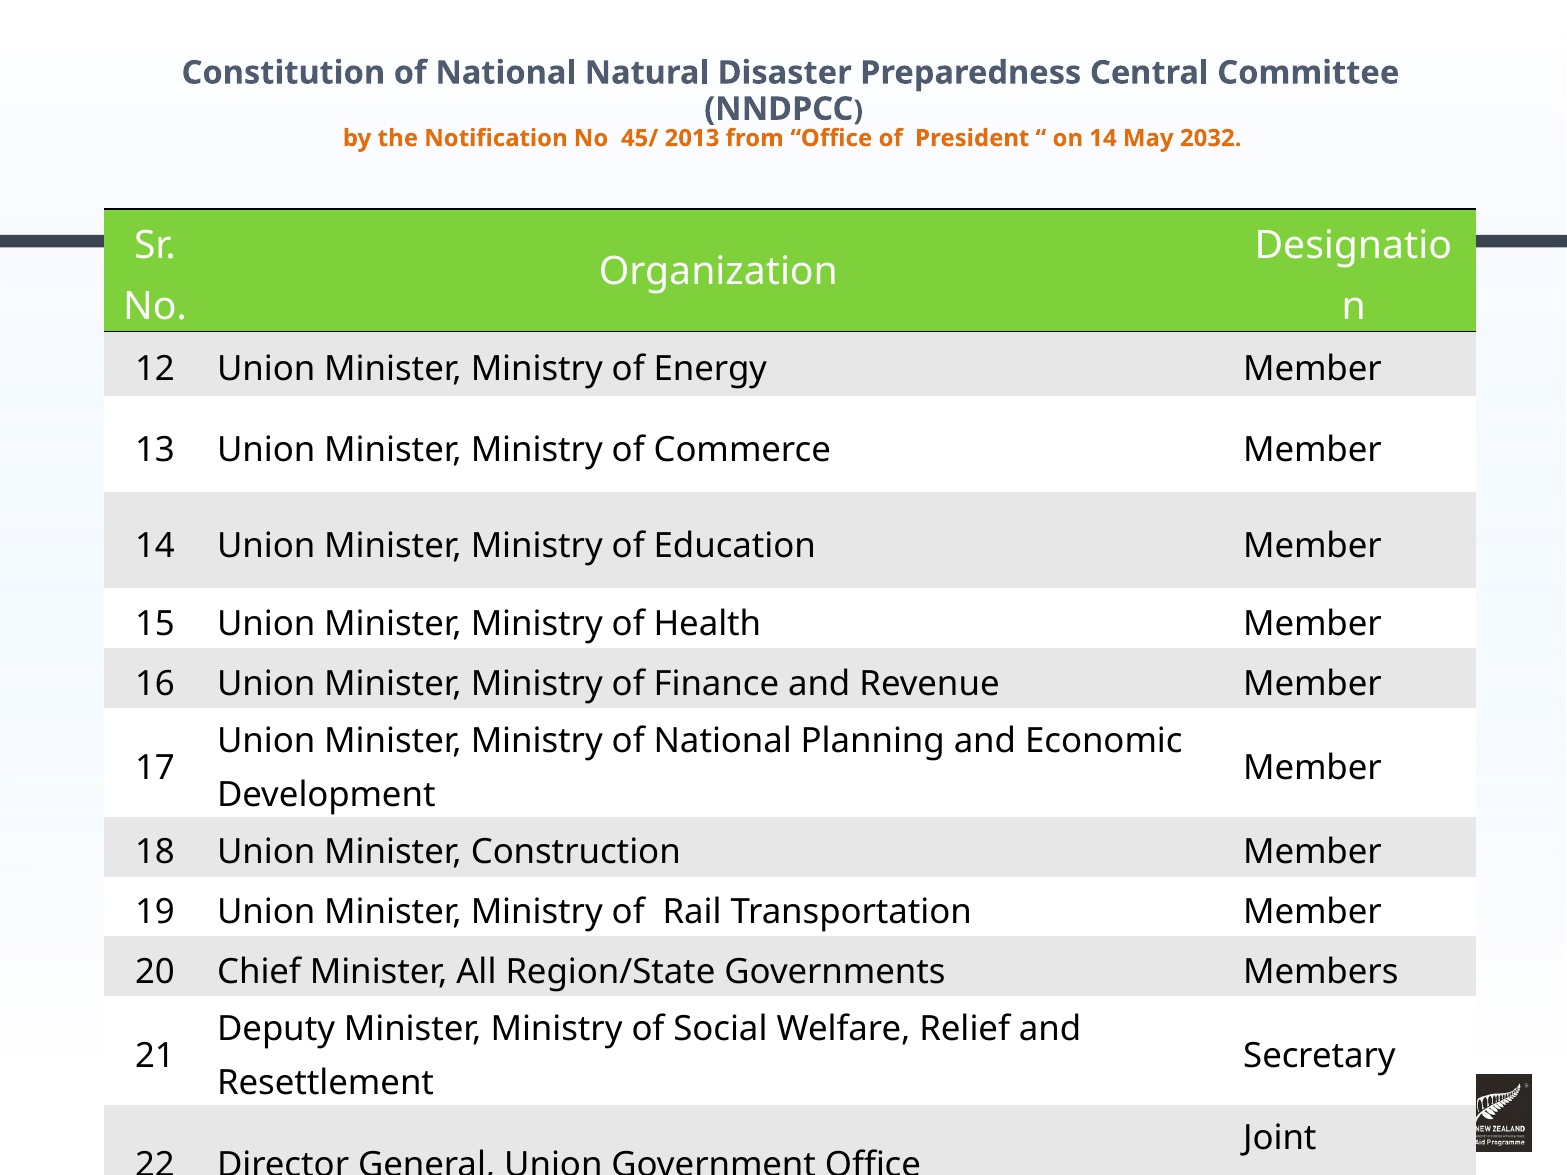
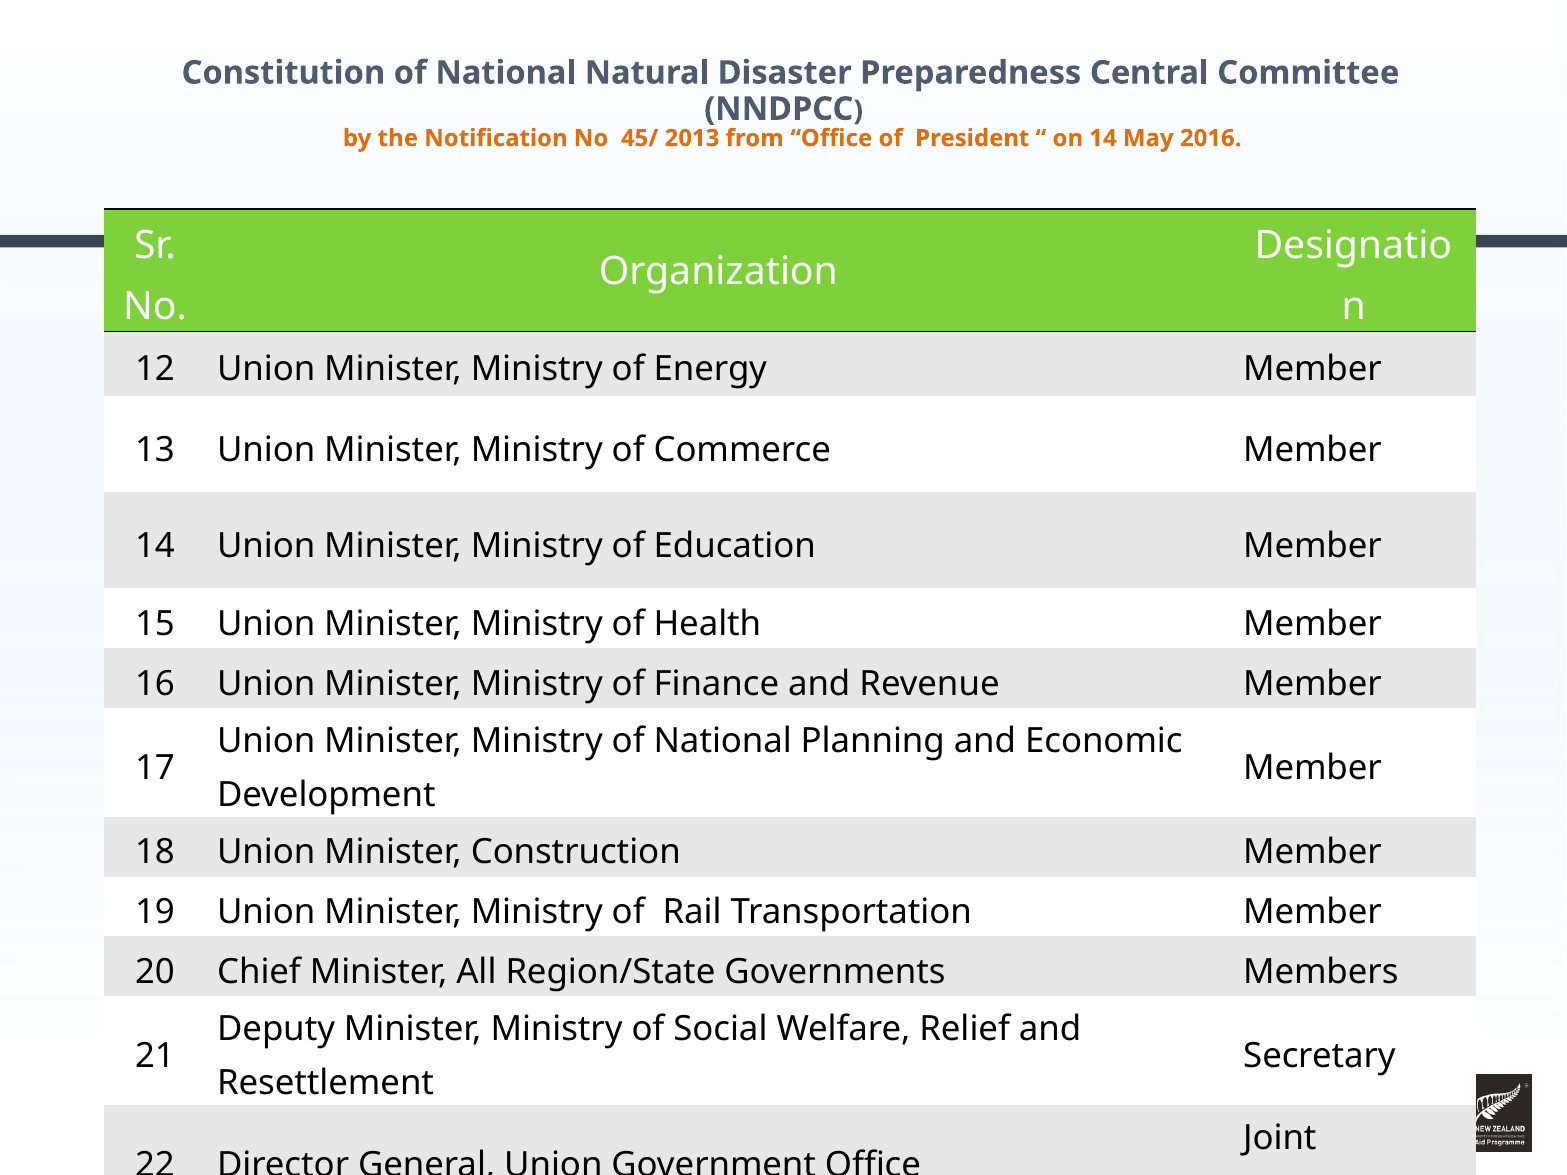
2032: 2032 -> 2016
